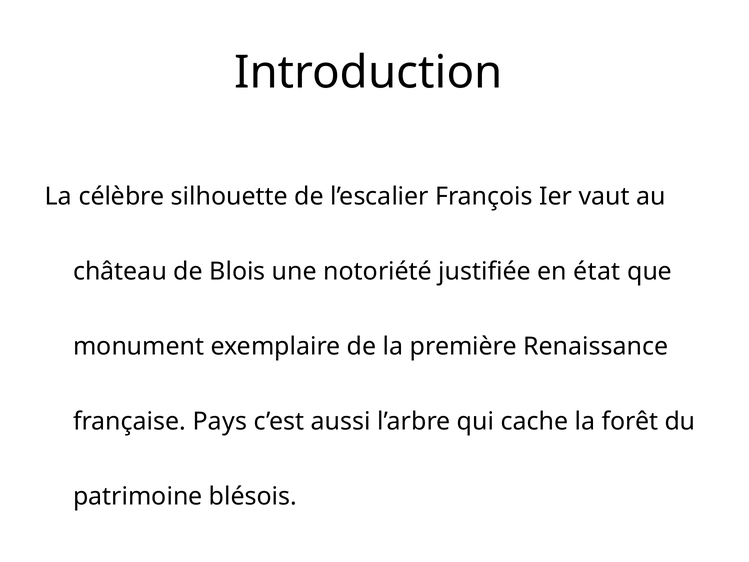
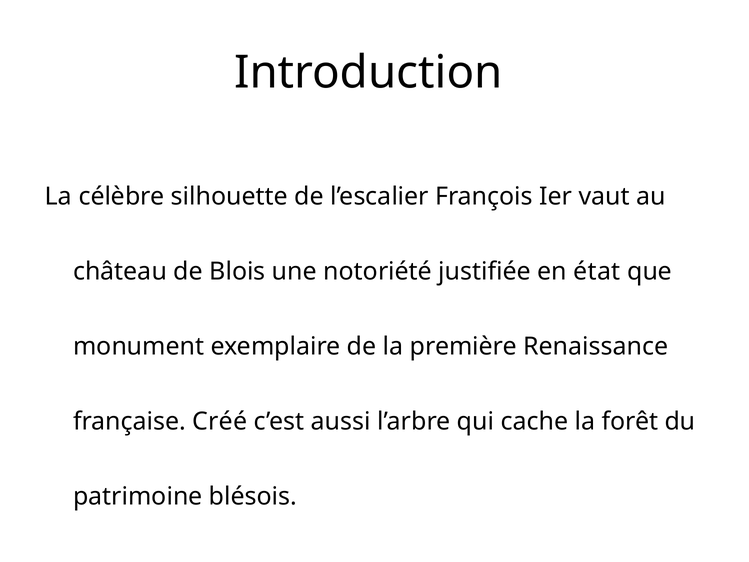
Pays: Pays -> Créé
